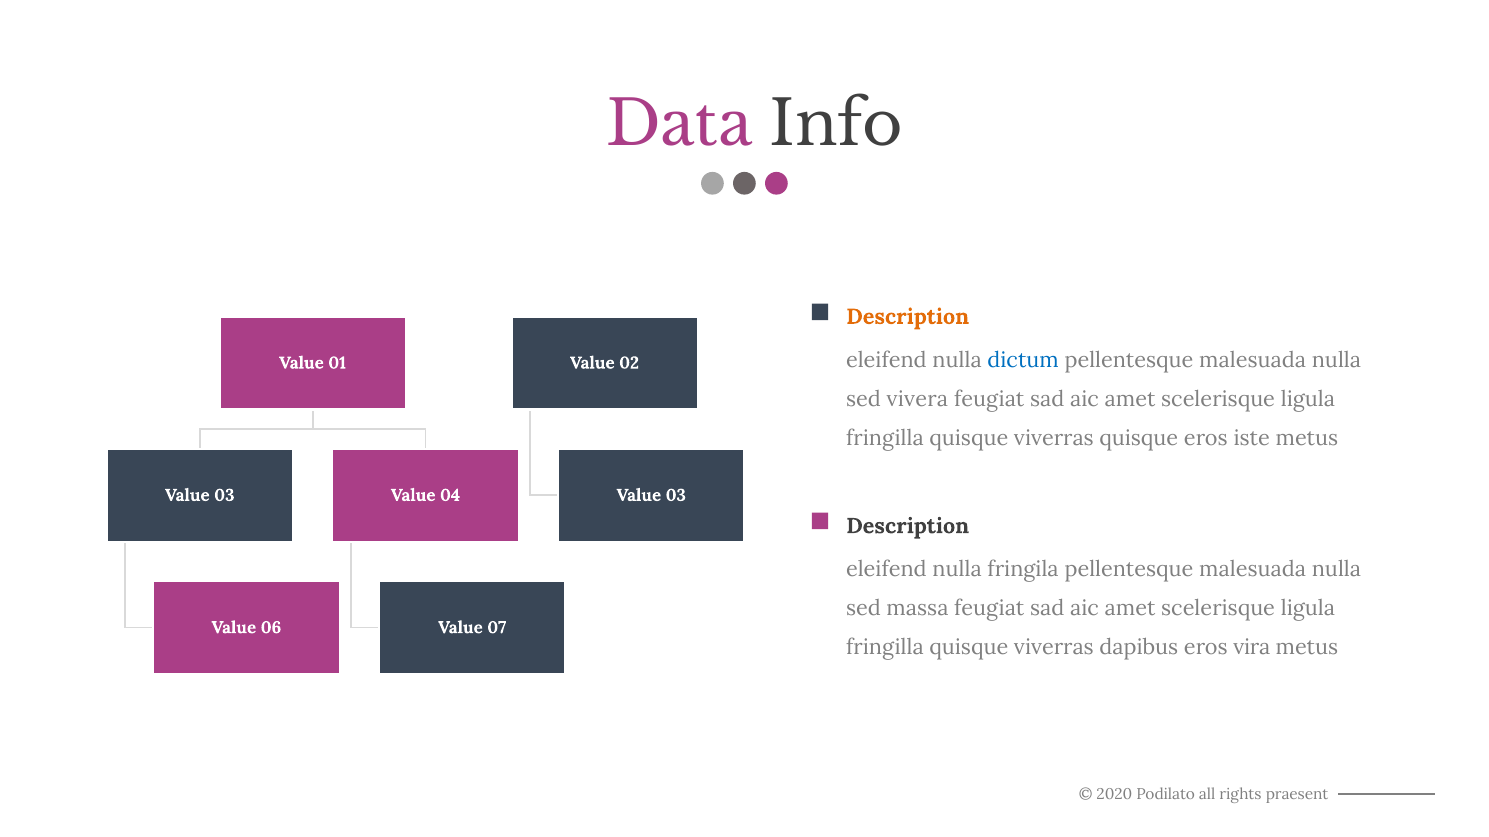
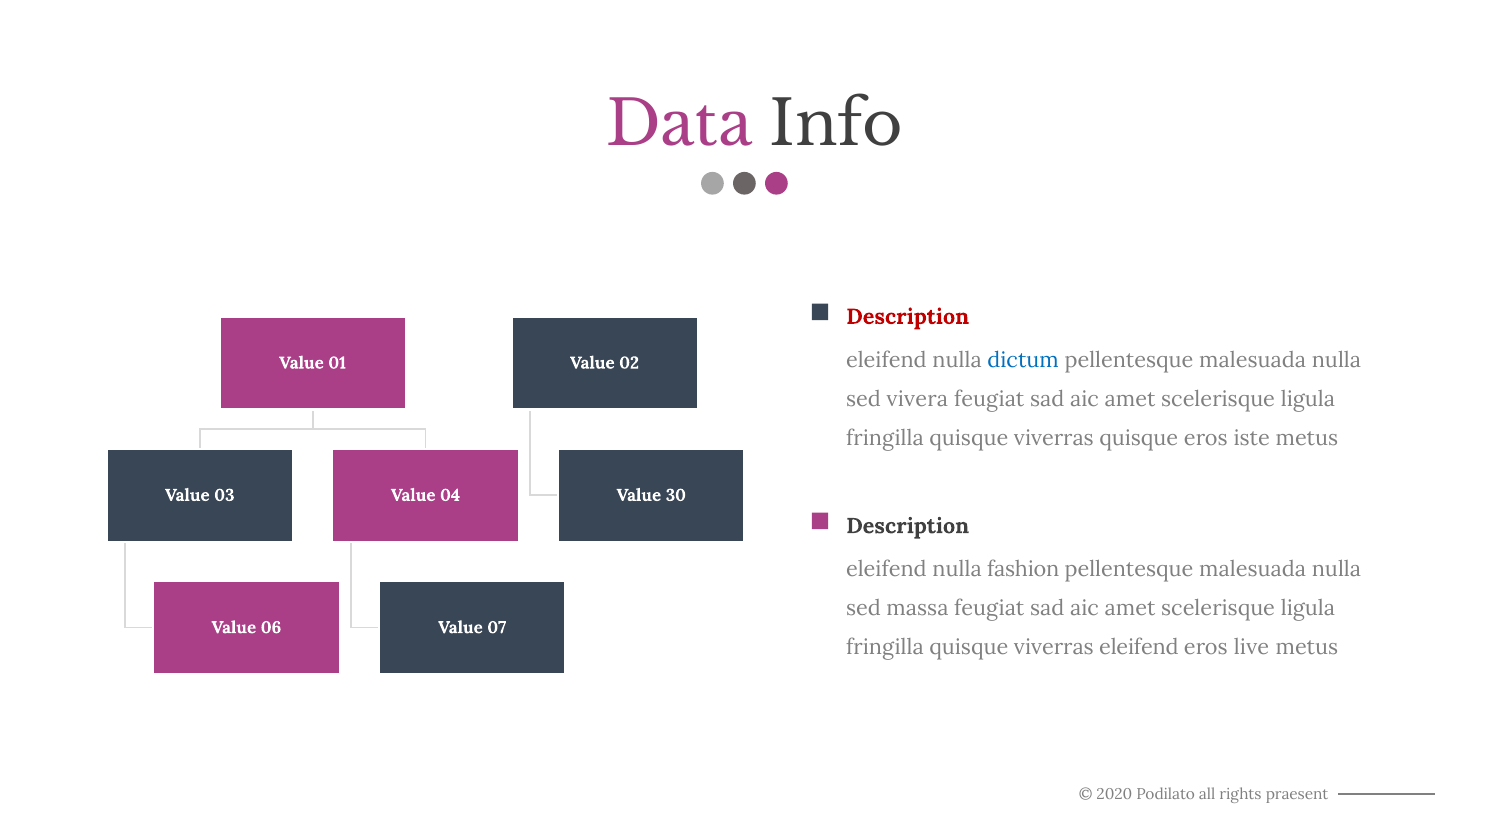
Description at (908, 317) colour: orange -> red
03 at (676, 495): 03 -> 30
fringila: fringila -> fashion
viverras dapibus: dapibus -> eleifend
vira: vira -> live
